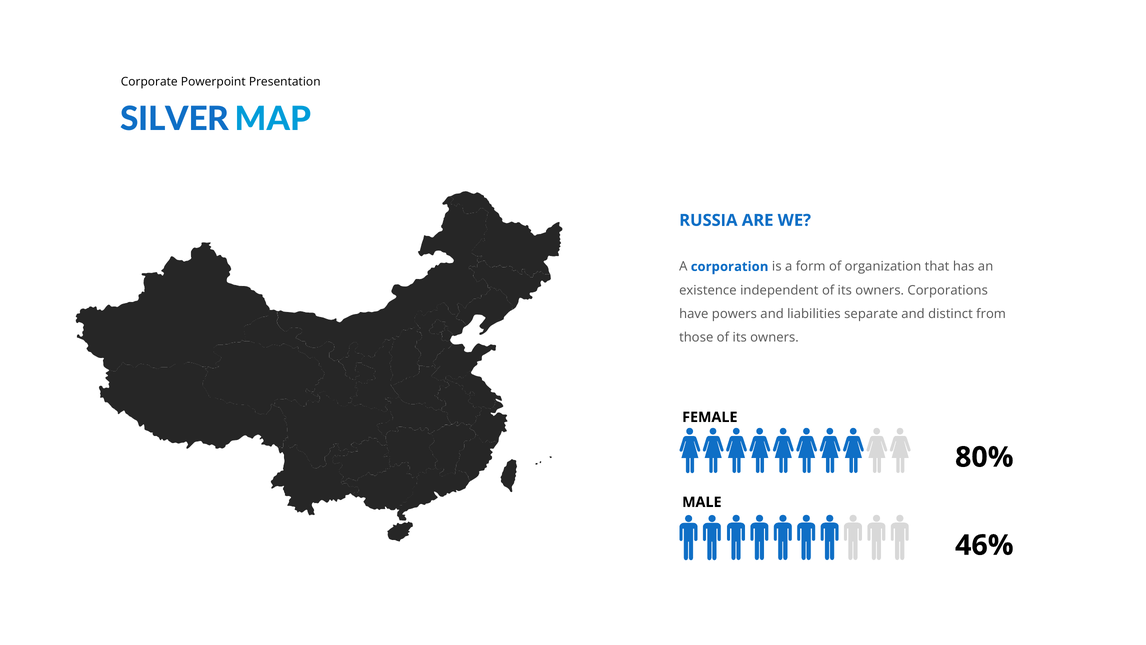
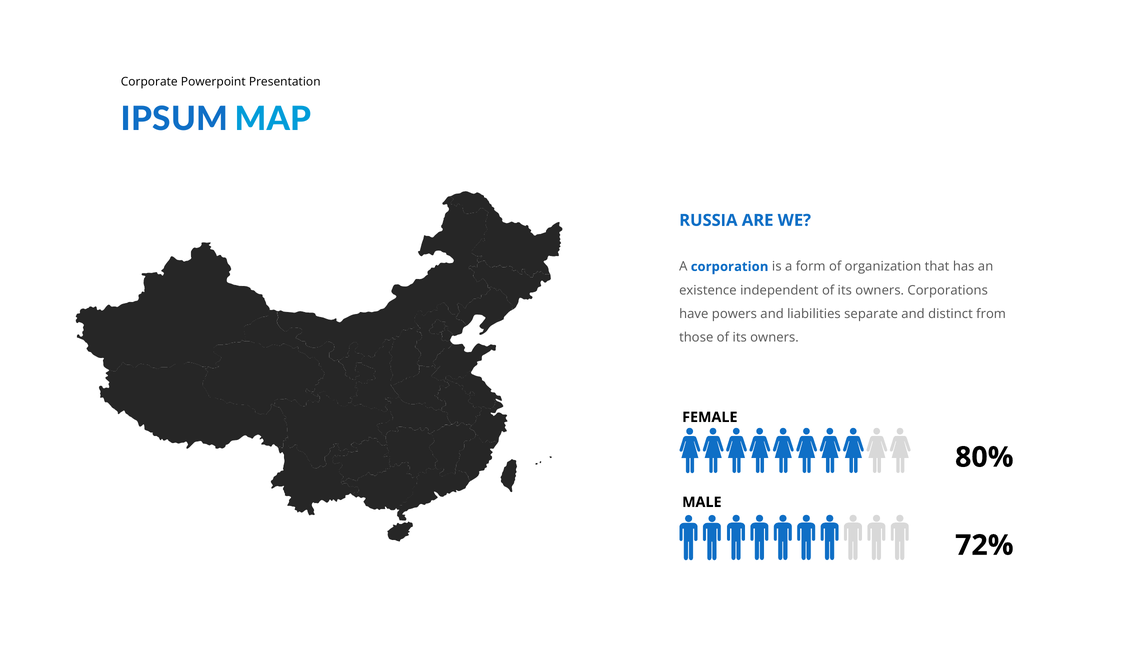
SILVER: SILVER -> IPSUM
46%: 46% -> 72%
